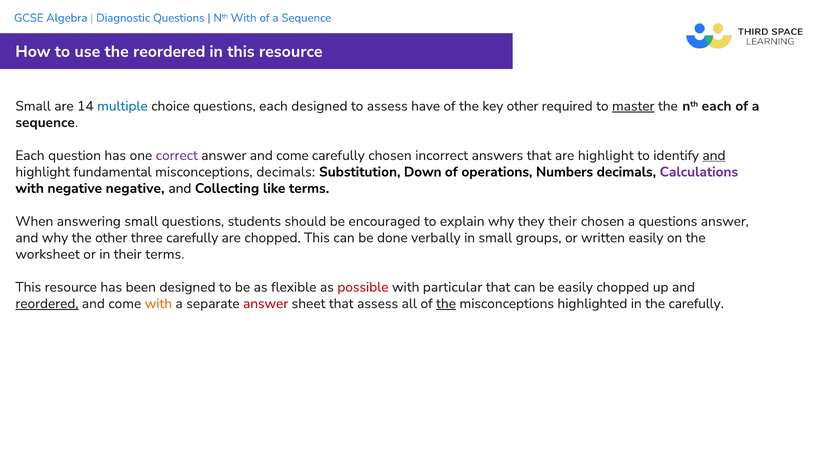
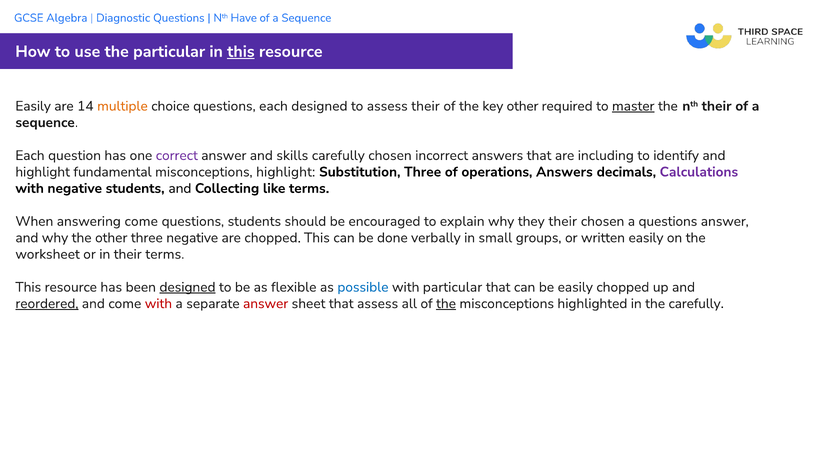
Nth With: With -> Have
the reordered: reordered -> particular
this at (241, 52) underline: none -> present
Small at (33, 106): Small -> Easily
multiple colour: blue -> orange
assess have: have -> their
nth each: each -> their
answer and come: come -> skills
are highlight: highlight -> including
and at (714, 155) underline: present -> none
misconceptions decimals: decimals -> highlight
Substitution Down: Down -> Three
operations Numbers: Numbers -> Answers
negative negative: negative -> students
answering small: small -> come
three carefully: carefully -> negative
designed at (187, 287) underline: none -> present
possible colour: red -> blue
with at (158, 304) colour: orange -> red
